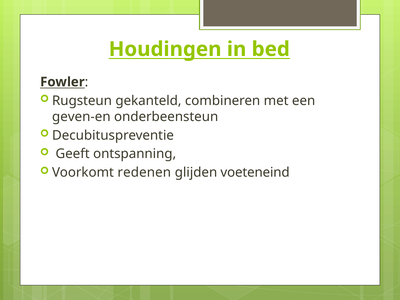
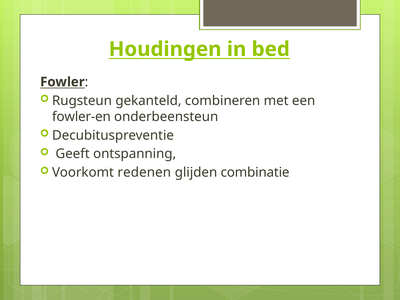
geven-en: geven-en -> fowler-en
voeteneind: voeteneind -> combinatie
